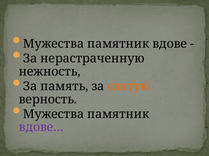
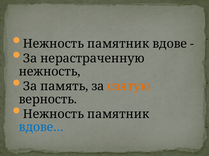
Мужества at (53, 44): Мужества -> Нежность
Мужества at (53, 115): Мужества -> Нежность
вдове… colour: purple -> blue
